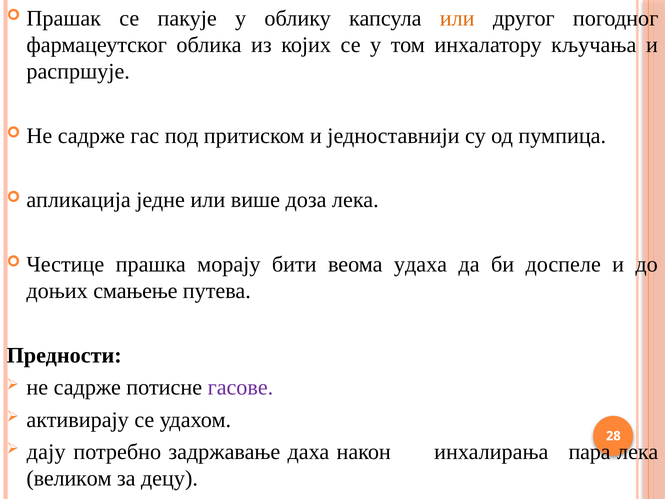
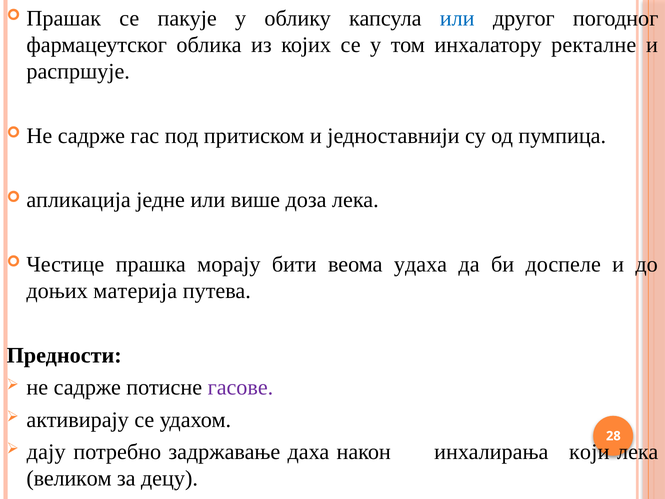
или at (457, 18) colour: orange -> blue
кључања: кључања -> ректалне
смањење: смањење -> материја
пара: пара -> који
